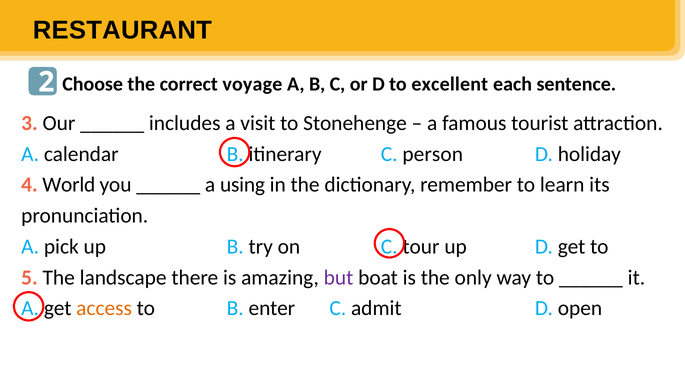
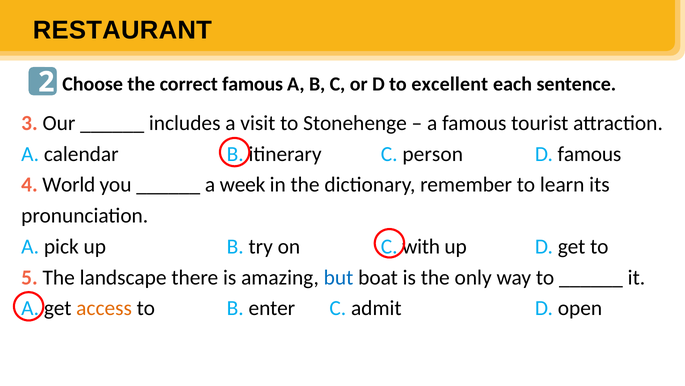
correct voyage: voyage -> famous
D holiday: holiday -> famous
using: using -> week
tour: tour -> with
but colour: purple -> blue
